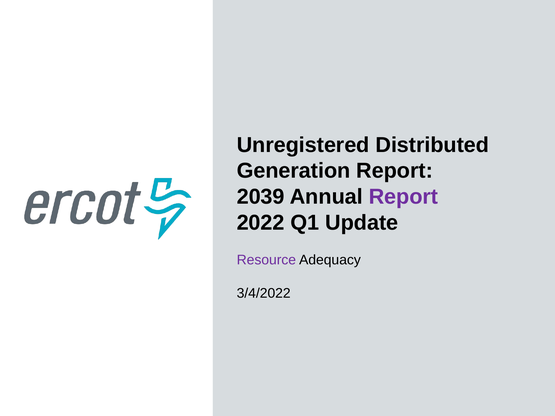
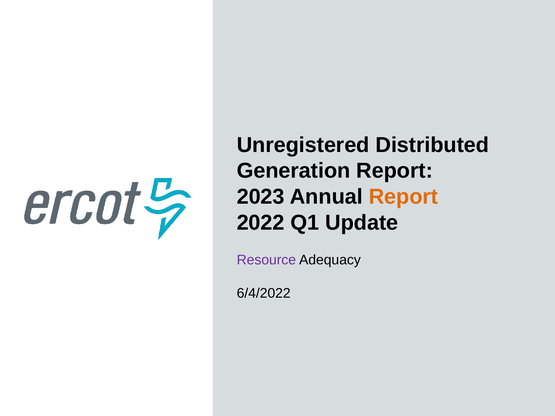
2039: 2039 -> 2023
Report at (403, 197) colour: purple -> orange
3/4/2022: 3/4/2022 -> 6/4/2022
